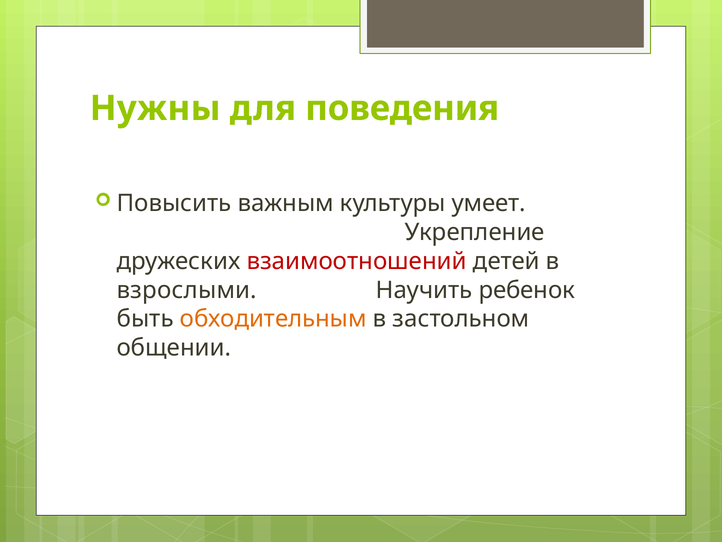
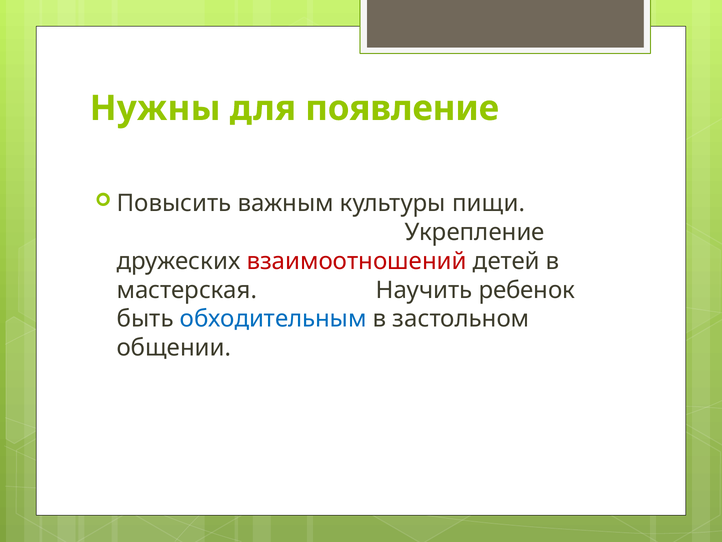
поведения: поведения -> появление
умеет: умеет -> пищи
взрослыми: взрослыми -> мастерская
обходительным colour: orange -> blue
